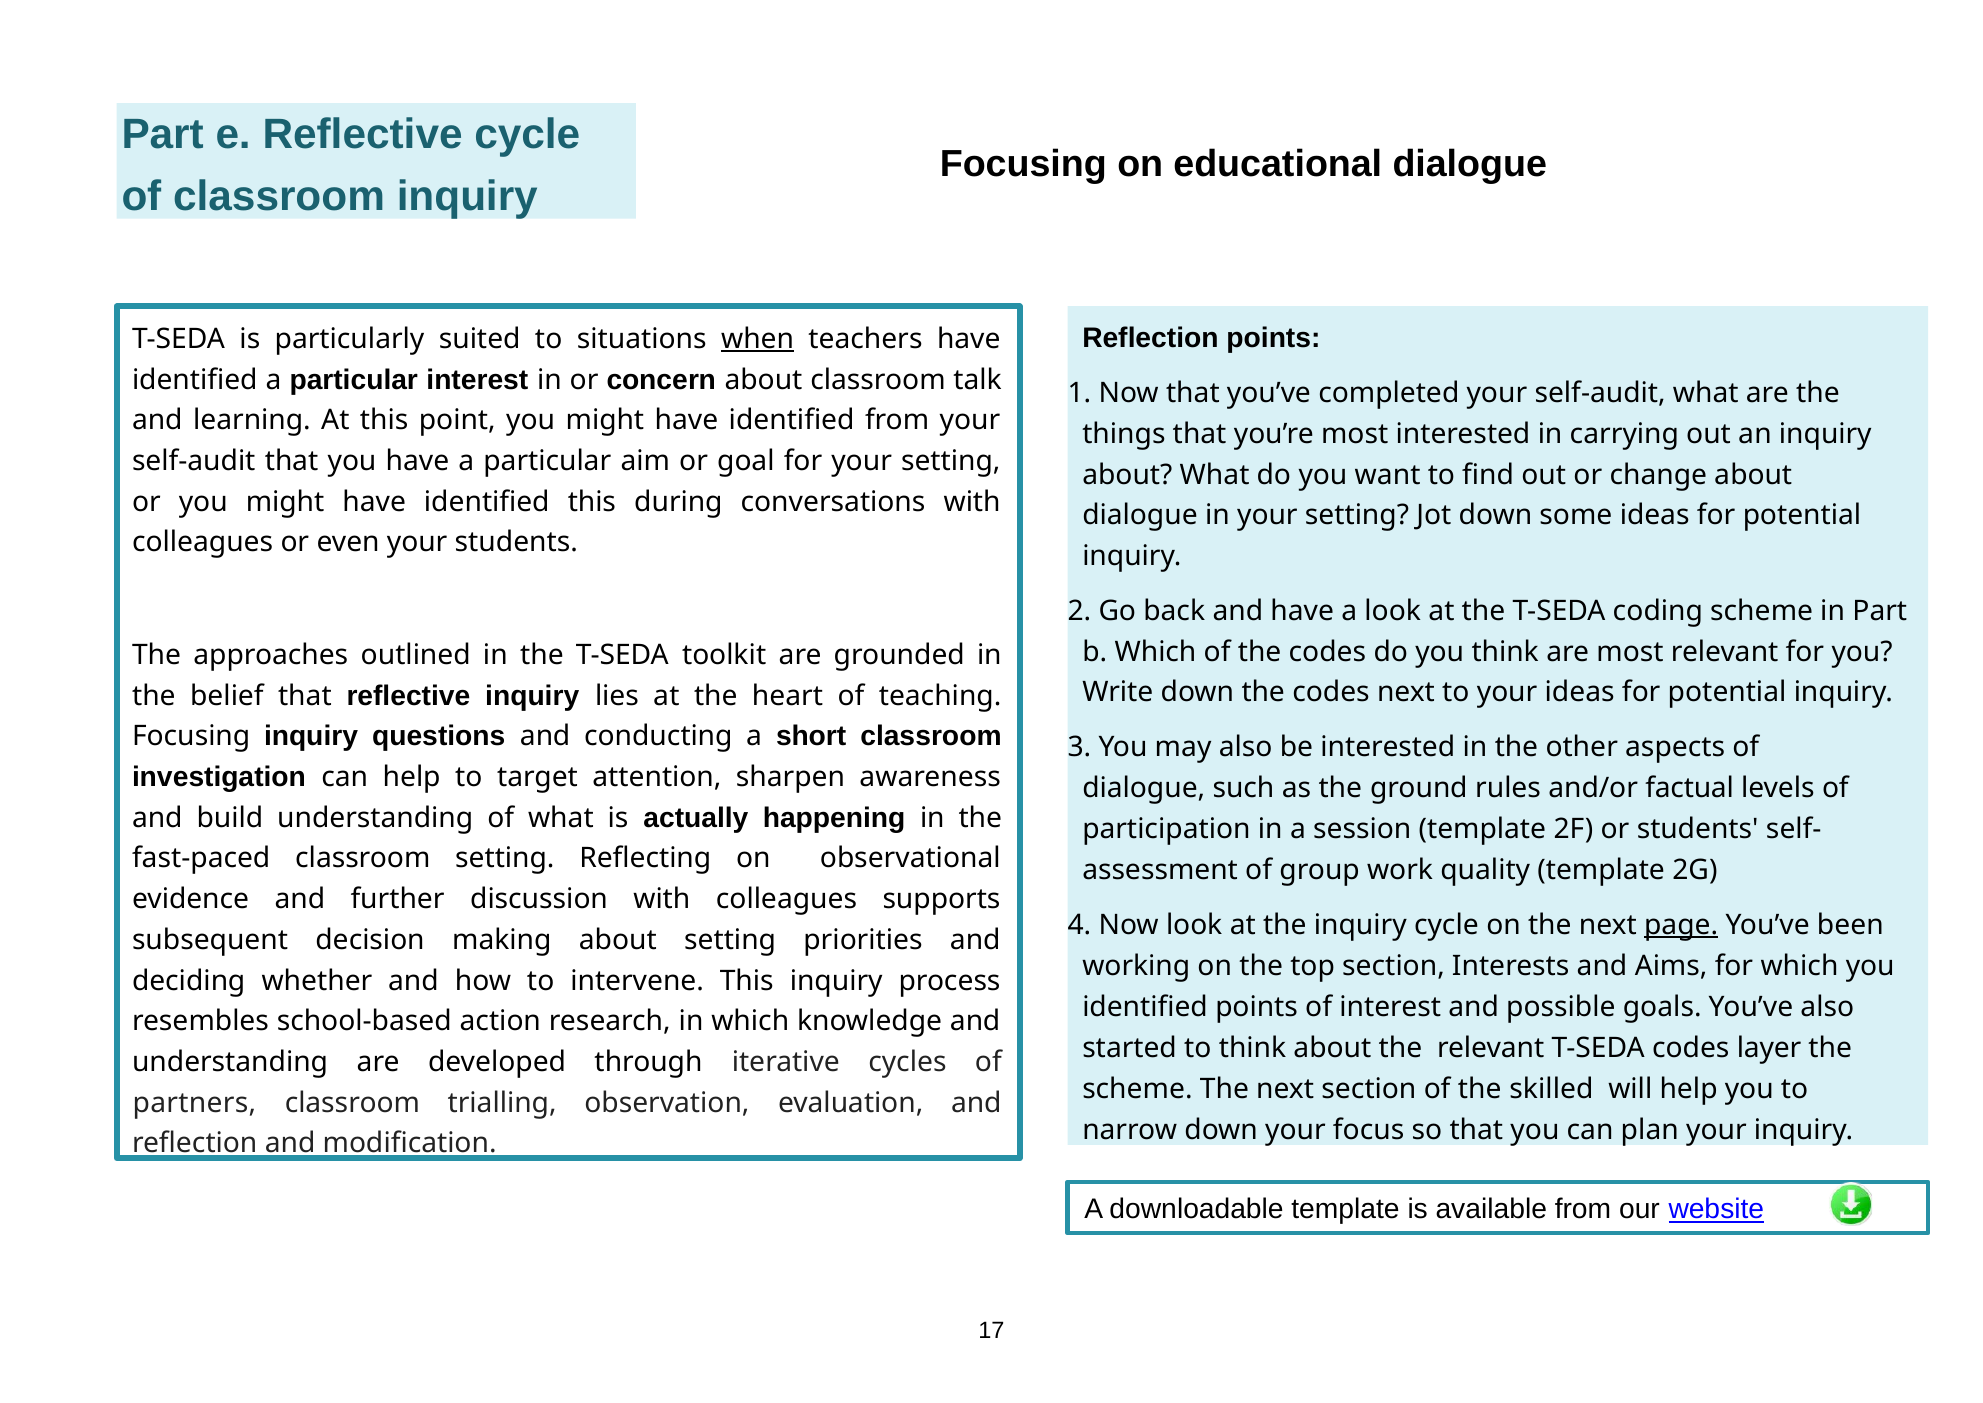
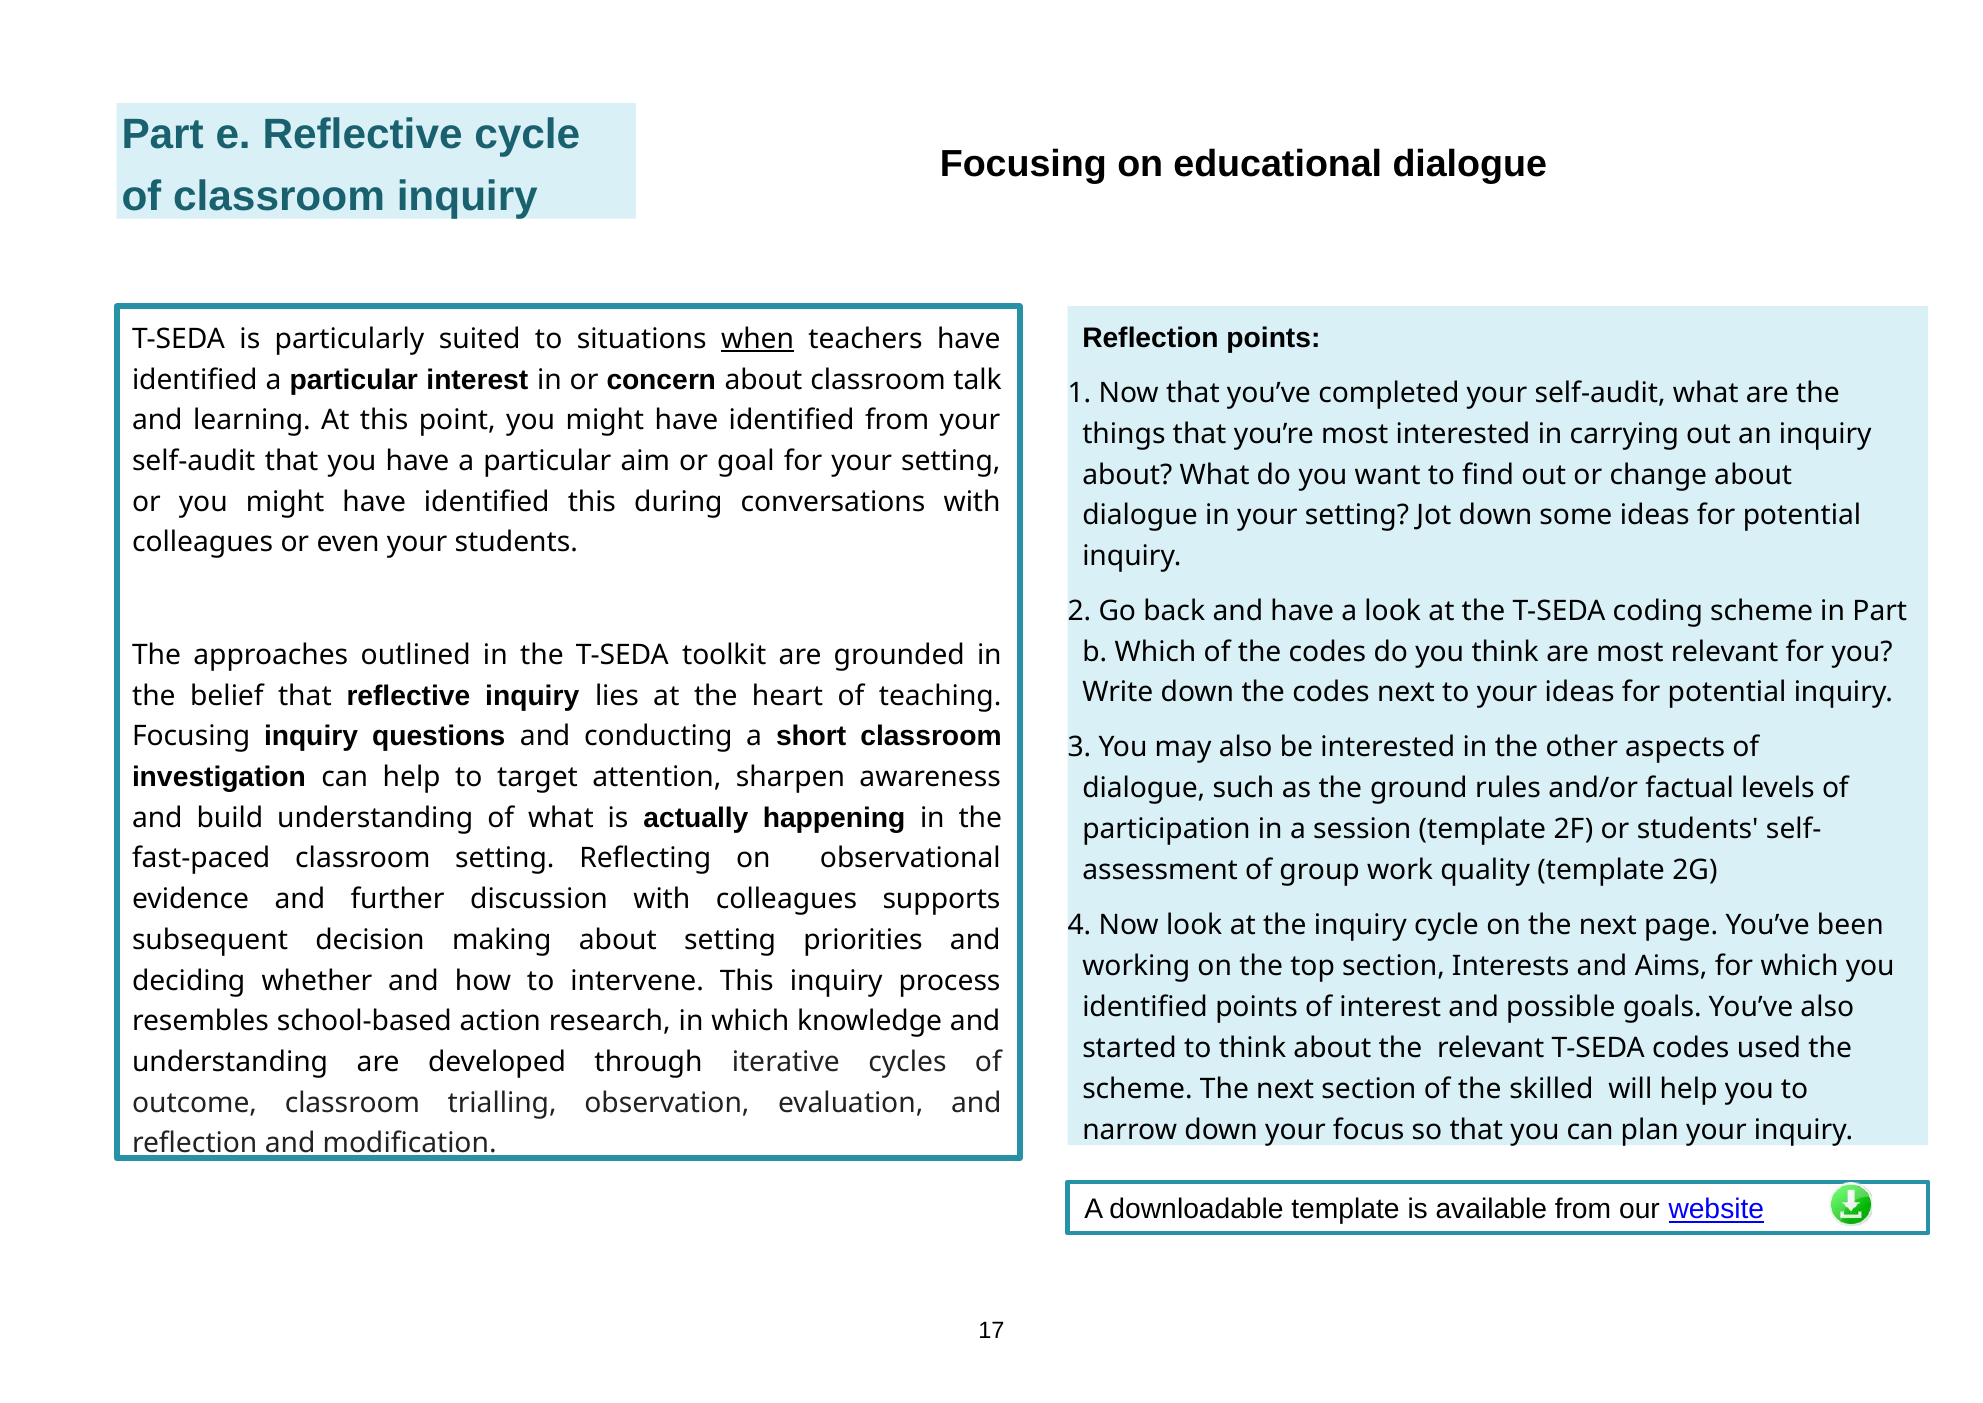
page underline: present -> none
layer: layer -> used
partners: partners -> outcome
